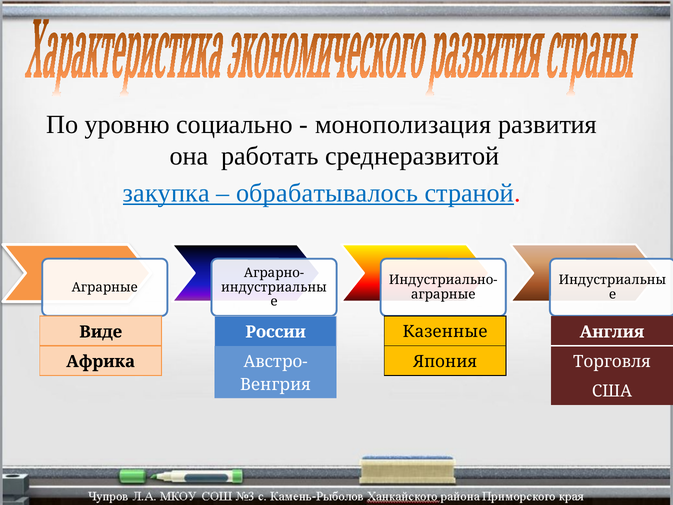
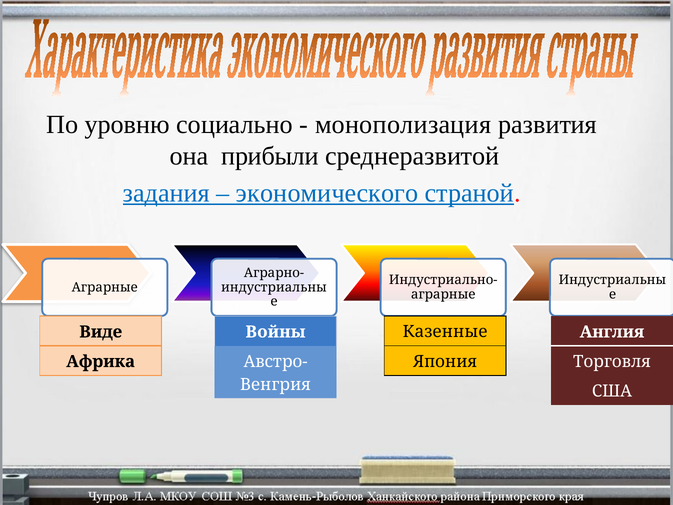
работать: работать -> прибыли
закупка: закупка -> задания
обрабатывалось: обрабатывалось -> экономического
России: России -> Войны
